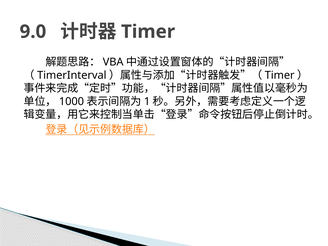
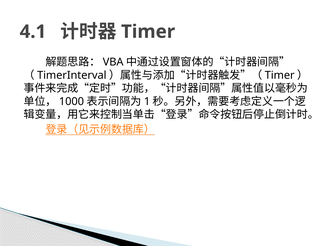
9.0: 9.0 -> 4.1
